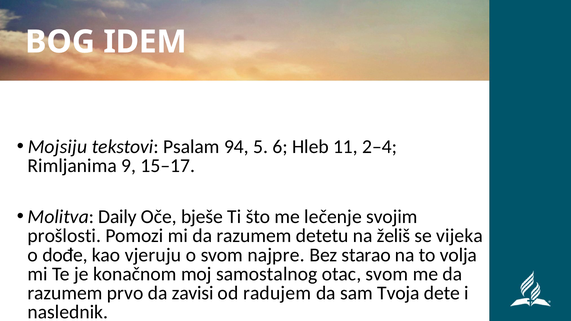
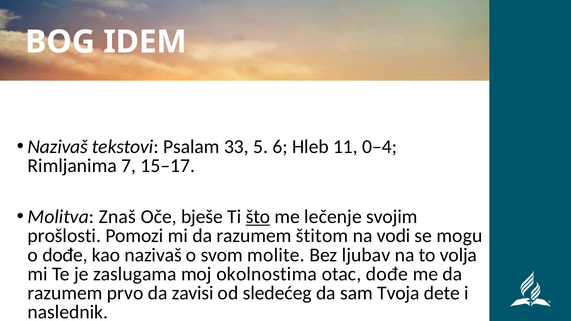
Mojsiju at (57, 147): Mojsiju -> Nazivaš
94: 94 -> 33
2–4: 2–4 -> 0–4
9: 9 -> 7
Daily: Daily -> Znaš
što underline: none -> present
detetu: detetu -> štitom
želiš: želiš -> vodi
vijeka: vijeka -> mogu
kao vjeruju: vjeruju -> nazivaš
najpre: najpre -> molite
starao: starao -> ljubav
konačnom: konačnom -> zaslugama
samostalnog: samostalnog -> okolnostima
otac svom: svom -> dođe
radujem: radujem -> sledećeg
